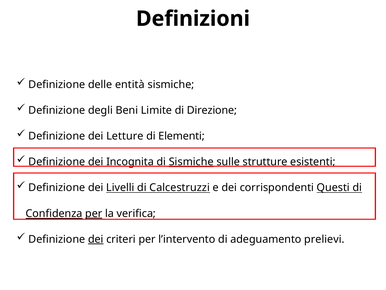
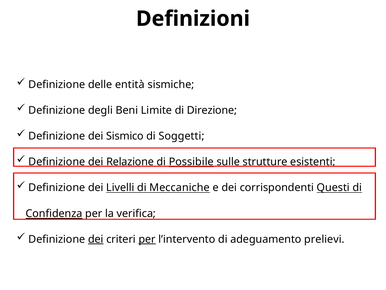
Letture: Letture -> Sismico
Elementi: Elementi -> Soggetti
Incognita: Incognita -> Relazione
di Sismiche: Sismiche -> Possibile
Calcestruzzi: Calcestruzzi -> Meccaniche
per at (94, 213) underline: present -> none
per at (147, 239) underline: none -> present
